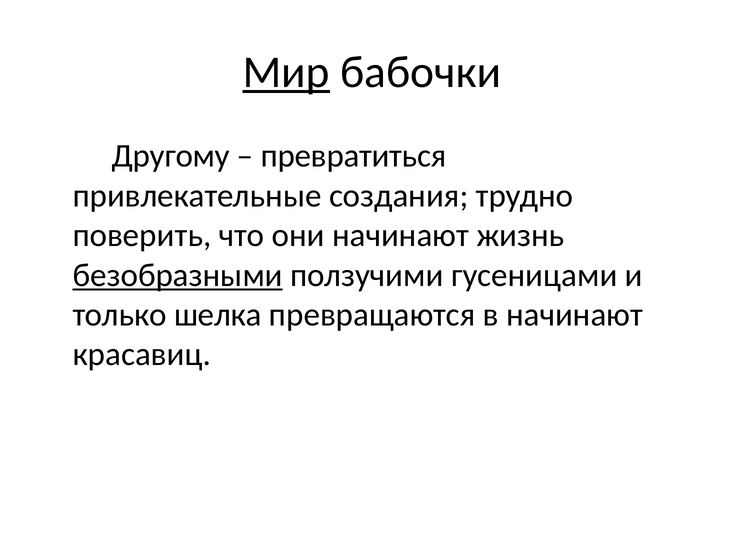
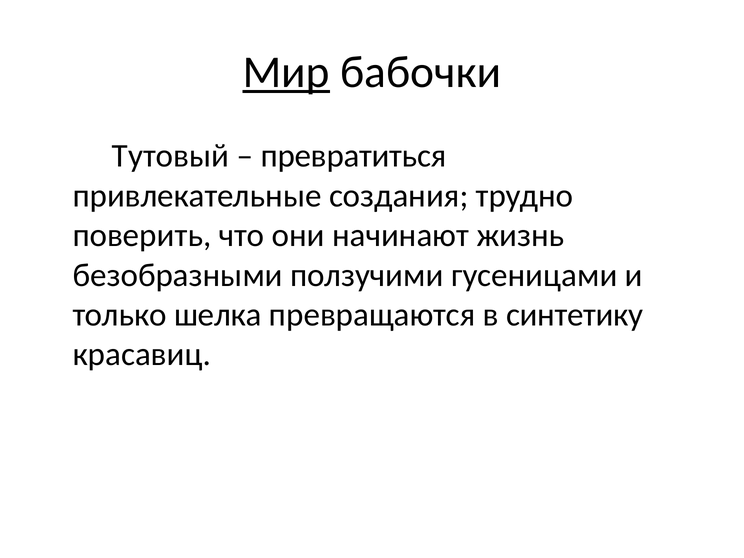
Другому: Другому -> Тутовый
безобразными underline: present -> none
в начинают: начинают -> синтетику
